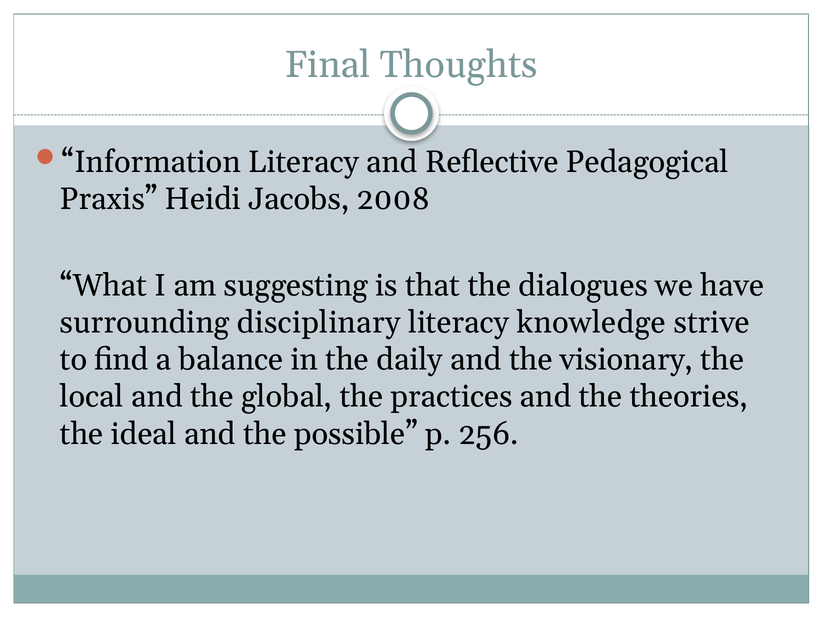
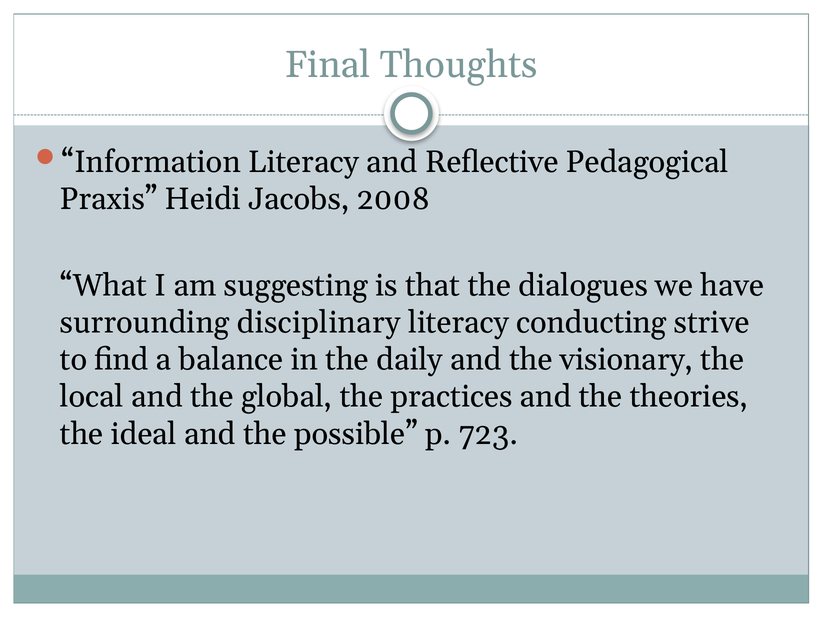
knowledge: knowledge -> conducting
256: 256 -> 723
